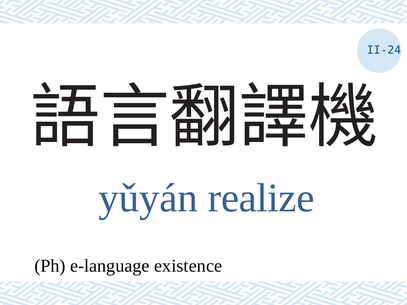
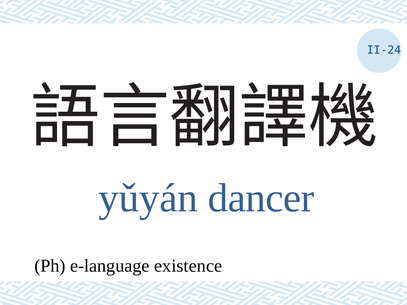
realize: realize -> dancer
